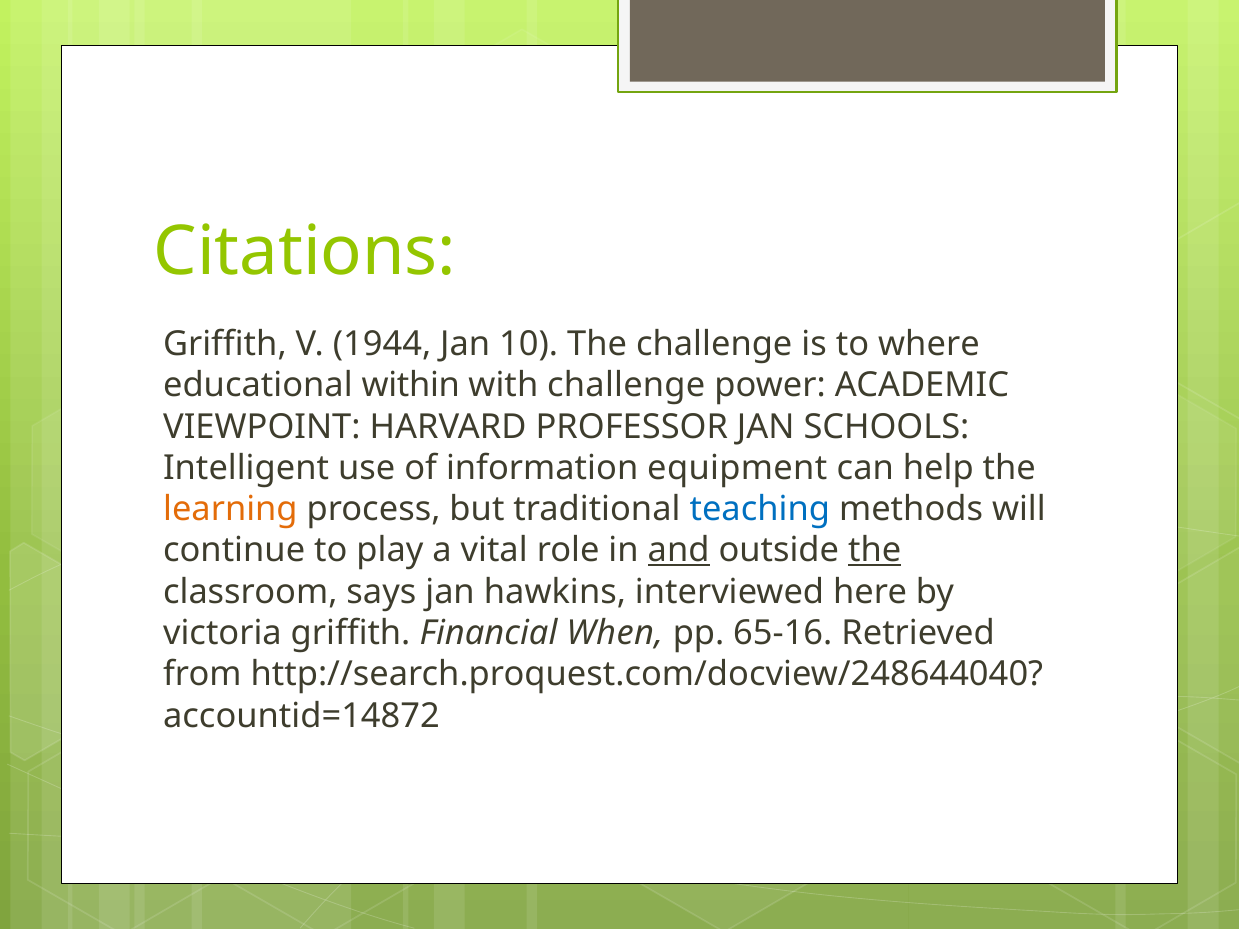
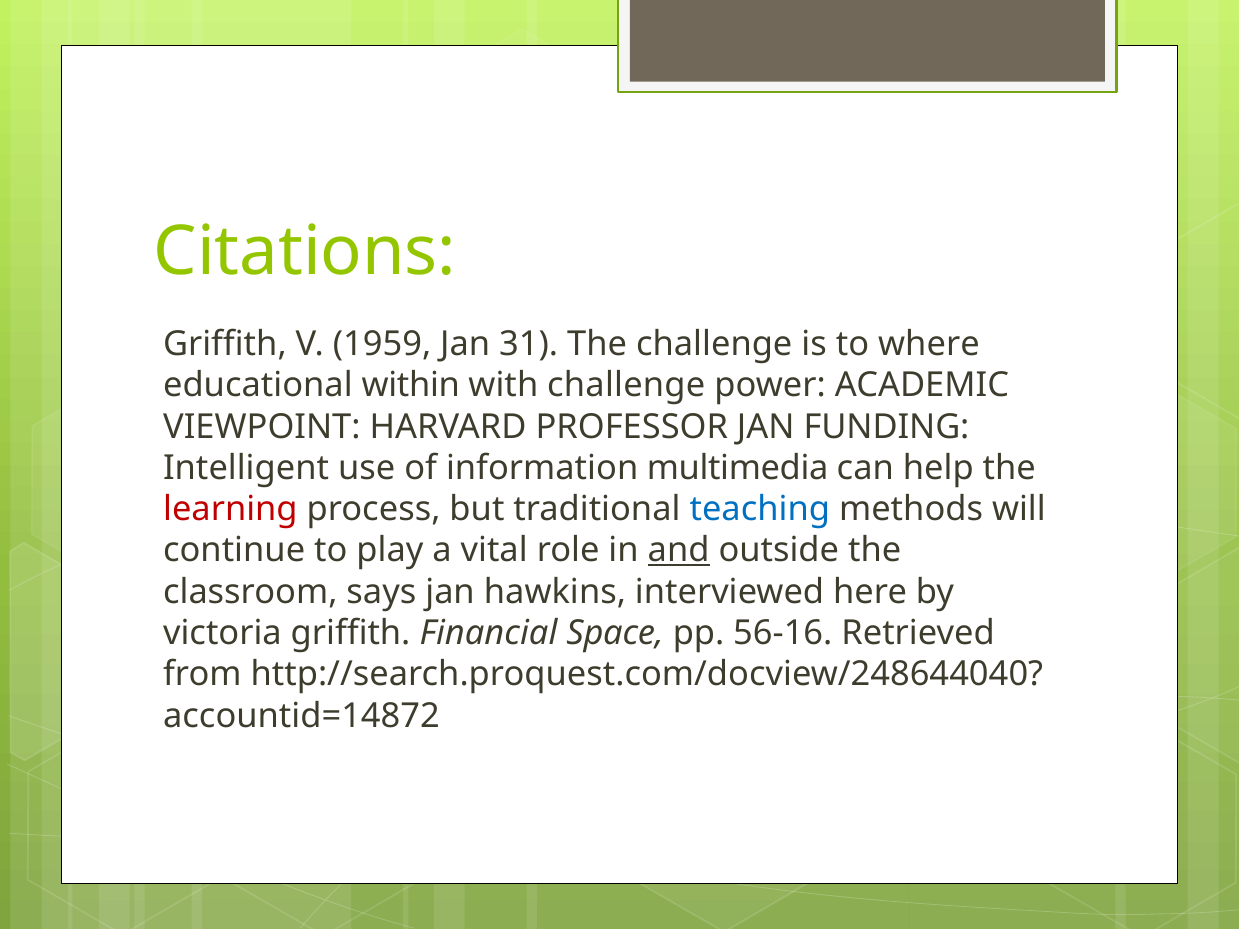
1944: 1944 -> 1959
10: 10 -> 31
SCHOOLS: SCHOOLS -> FUNDING
equipment: equipment -> multimedia
learning colour: orange -> red
the at (875, 551) underline: present -> none
When: When -> Space
65-16: 65-16 -> 56-16
